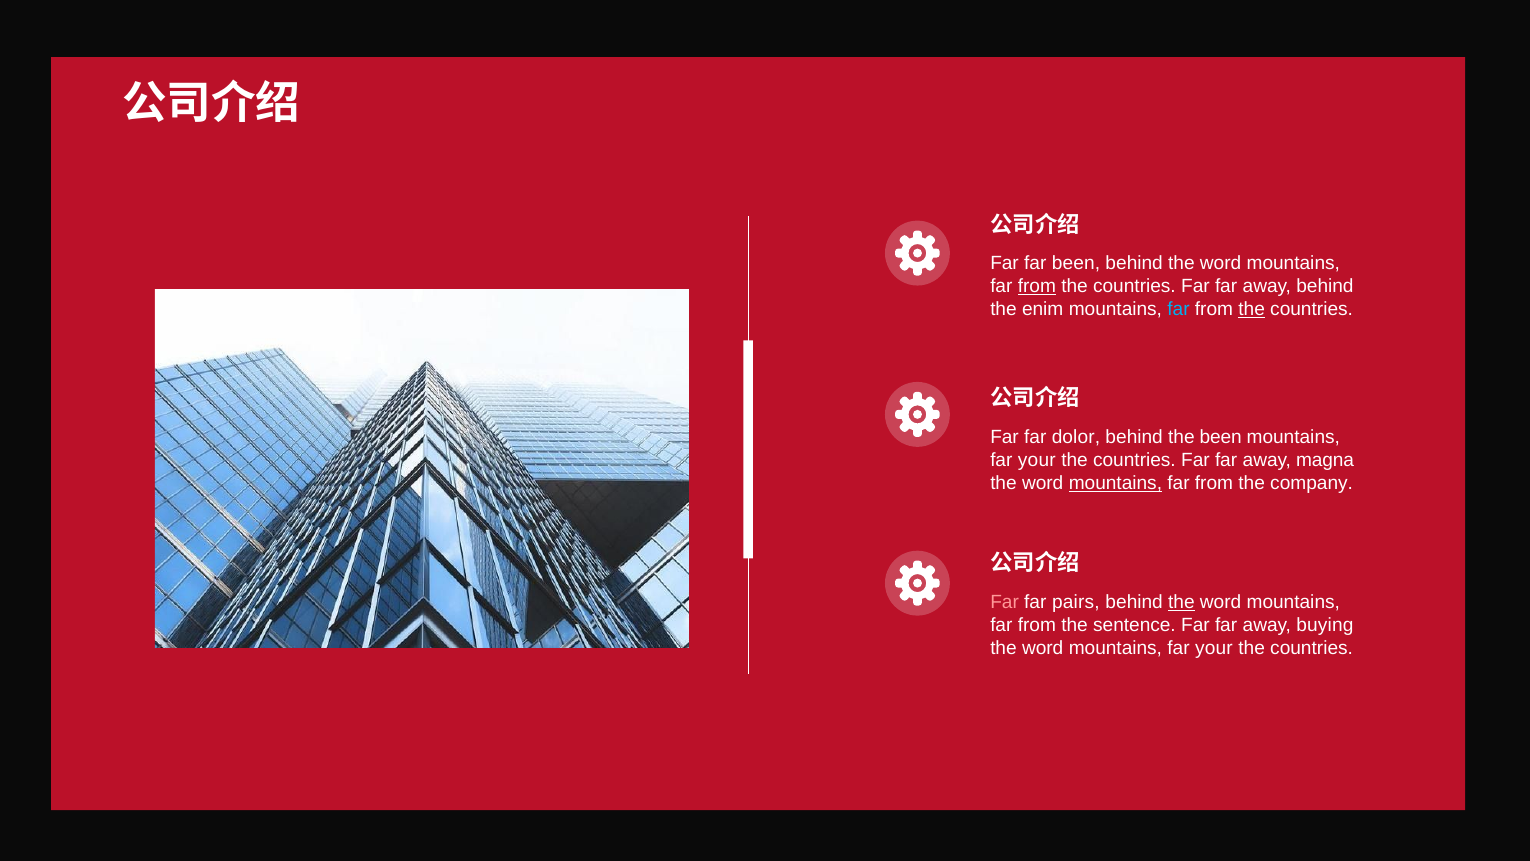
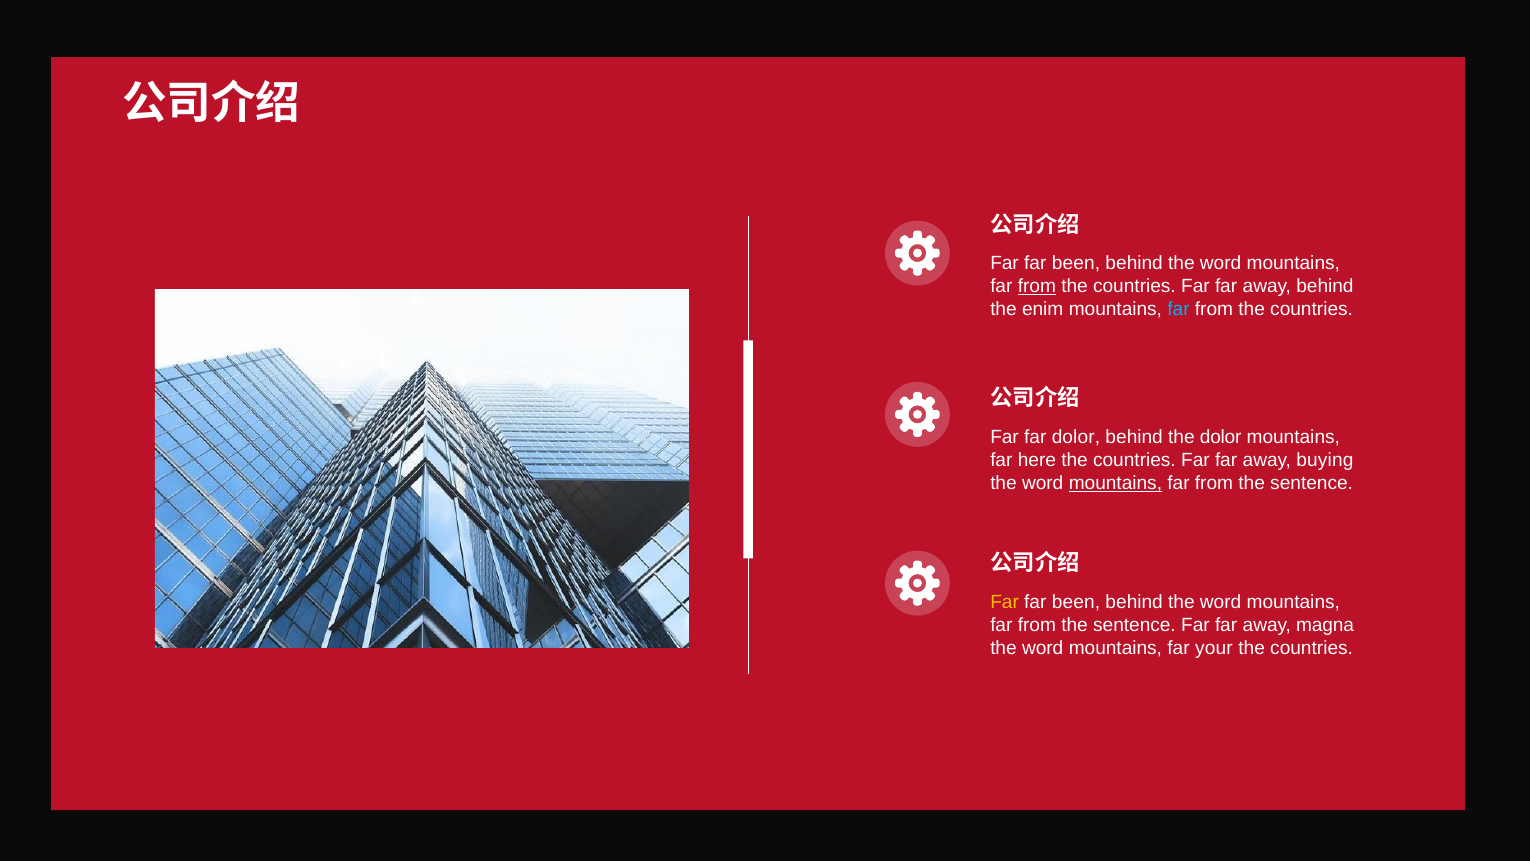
the at (1252, 309) underline: present -> none
the been: been -> dolor
your at (1037, 460): your -> here
magna: magna -> buying
company at (1312, 483): company -> sentence
Far at (1005, 602) colour: pink -> yellow
pairs at (1076, 602): pairs -> been
the at (1181, 602) underline: present -> none
buying: buying -> magna
